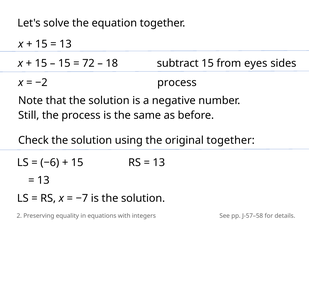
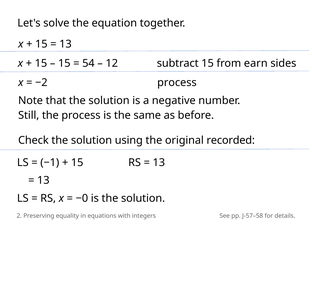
72: 72 -> 54
18: 18 -> 12
eyes: eyes -> earn
original together: together -> recorded
−6: −6 -> −1
−7: −7 -> −0
